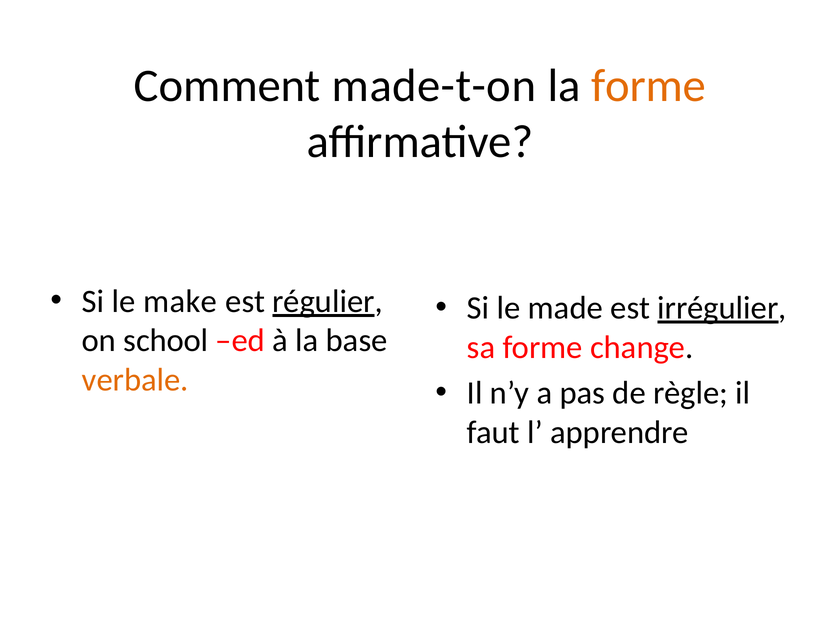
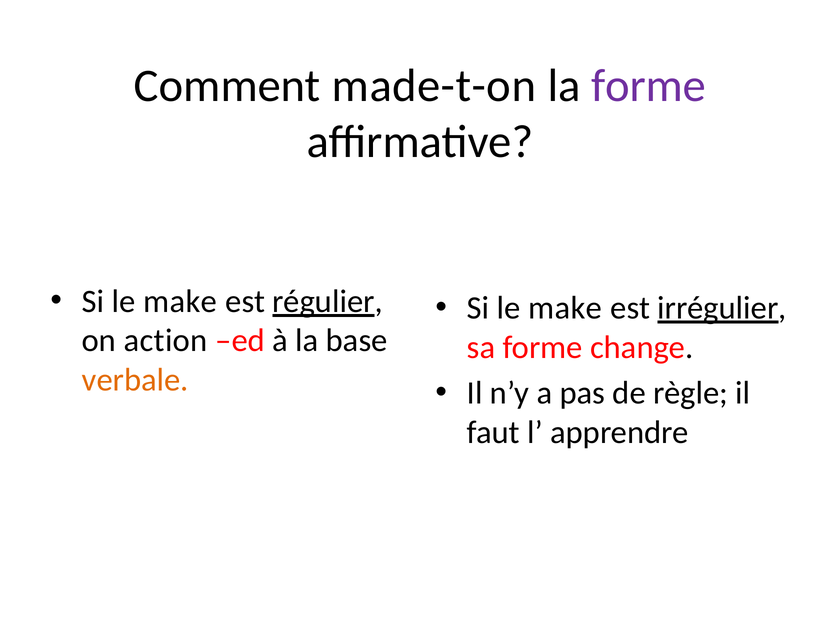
forme at (649, 86) colour: orange -> purple
made at (565, 308): made -> make
school: school -> action
